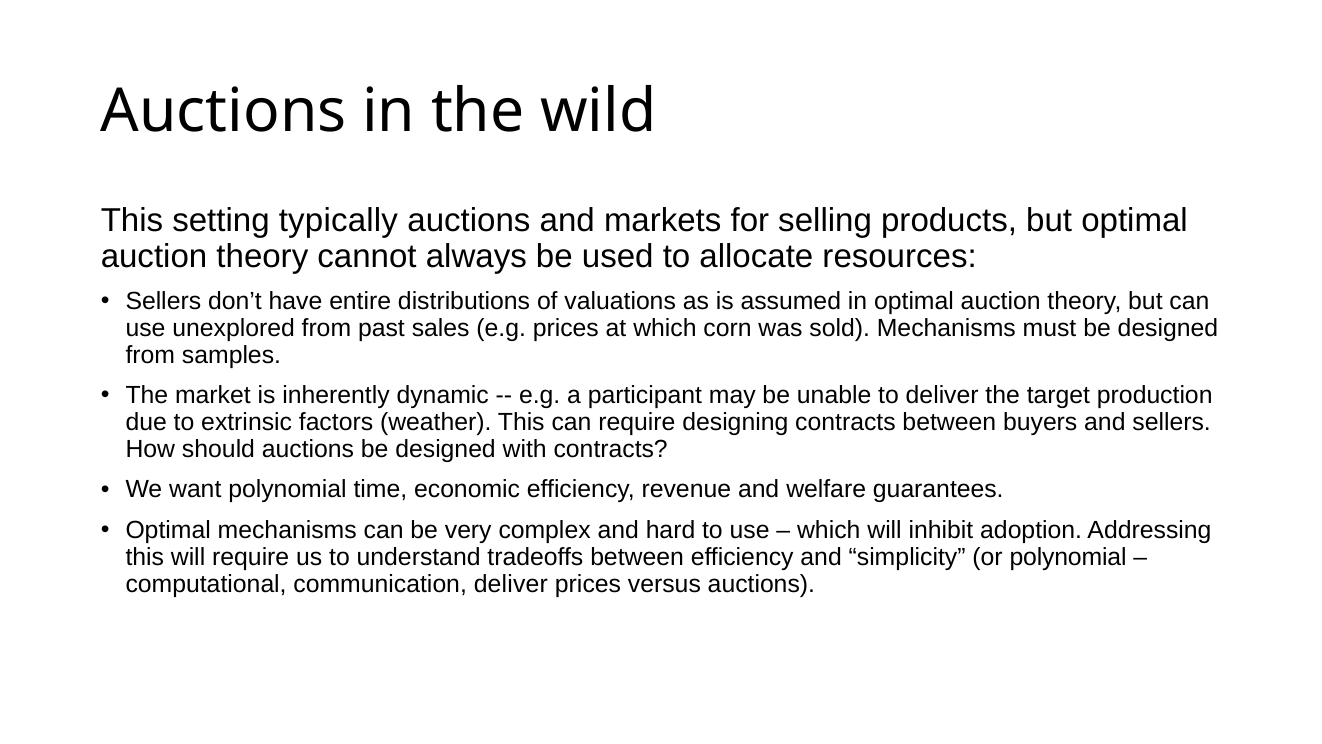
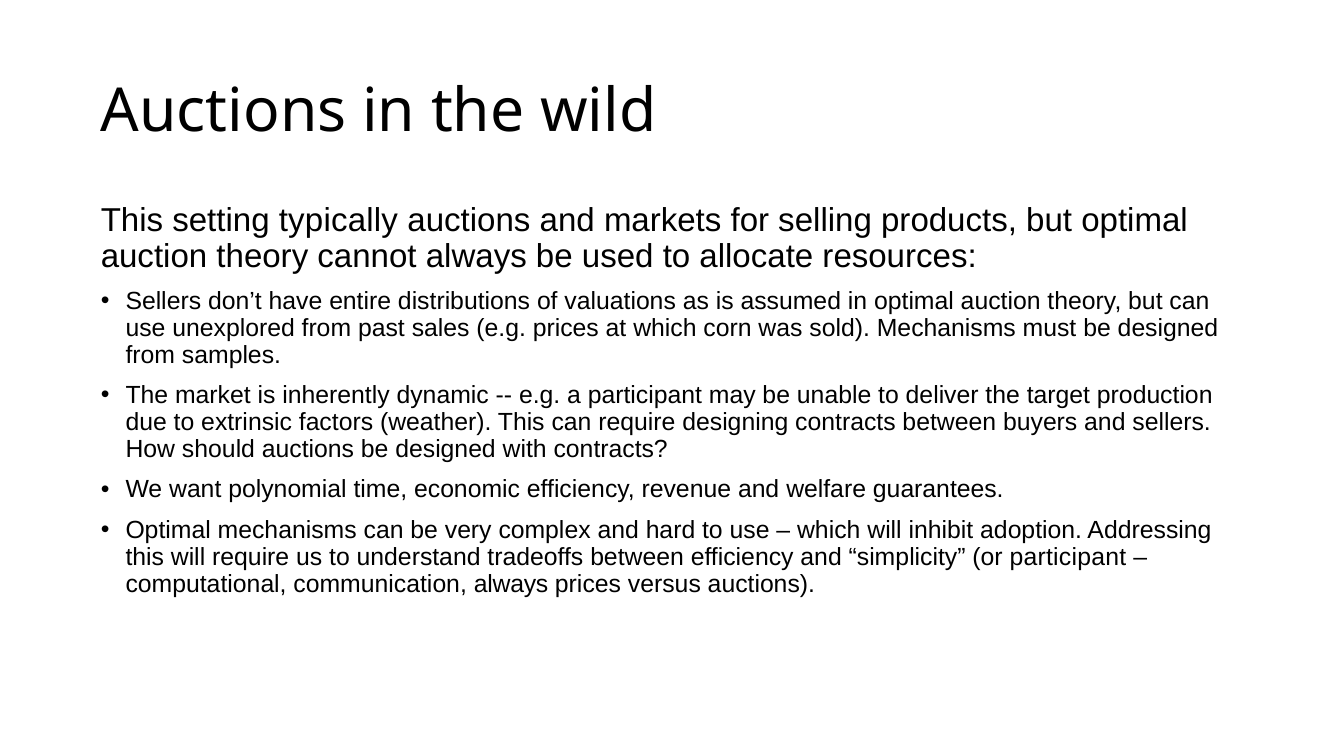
or polynomial: polynomial -> participant
communication deliver: deliver -> always
